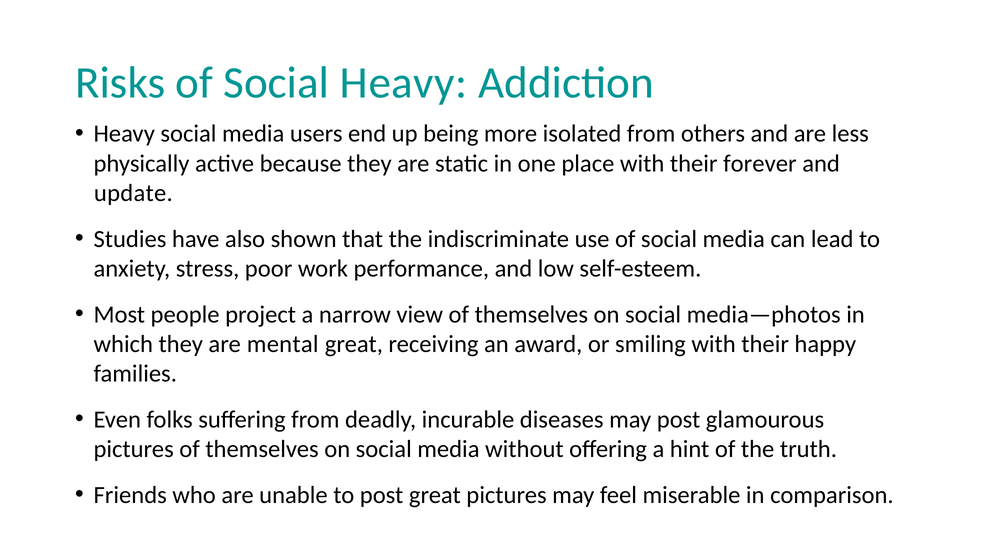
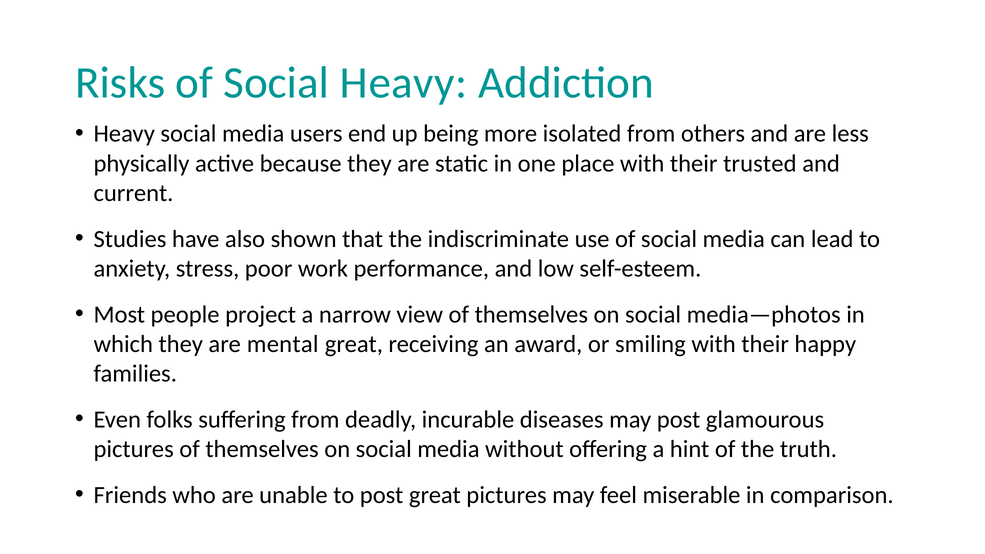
forever: forever -> trusted
update: update -> current
